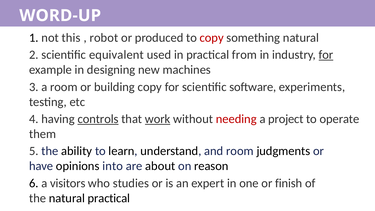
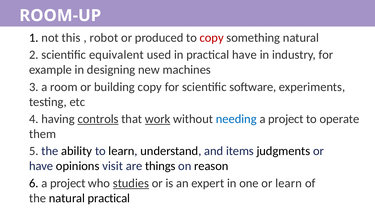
WORD-UP: WORD-UP -> ROOM-UP
practical from: from -> have
for at (326, 55) underline: present -> none
needing colour: red -> blue
and room: room -> items
into: into -> visit
about: about -> things
6 a visitors: visitors -> project
studies underline: none -> present
or finish: finish -> learn
